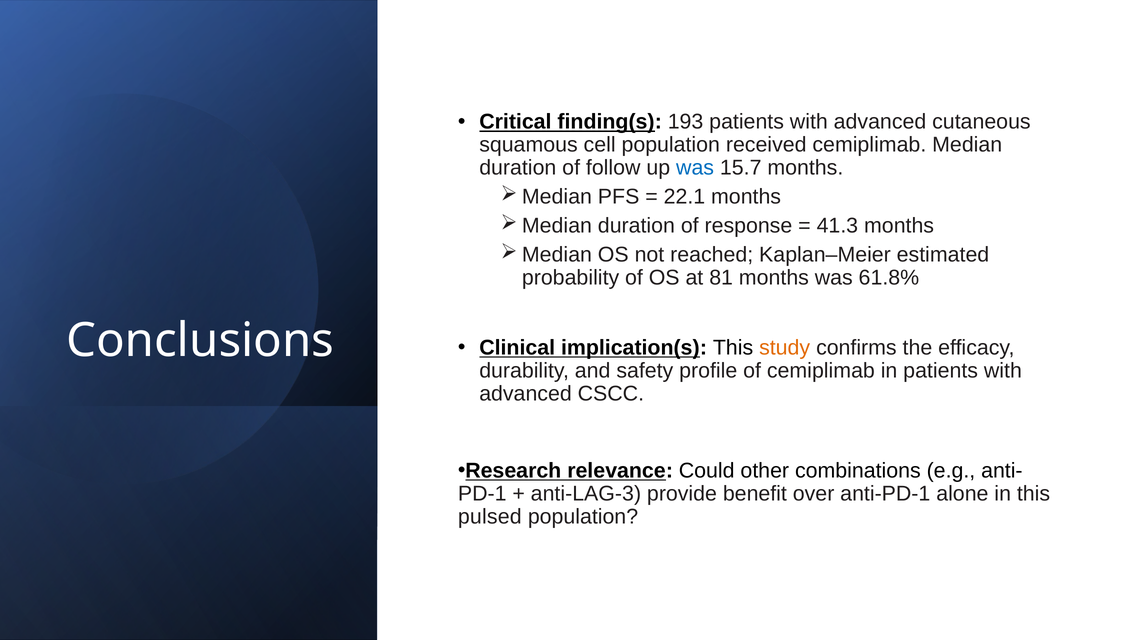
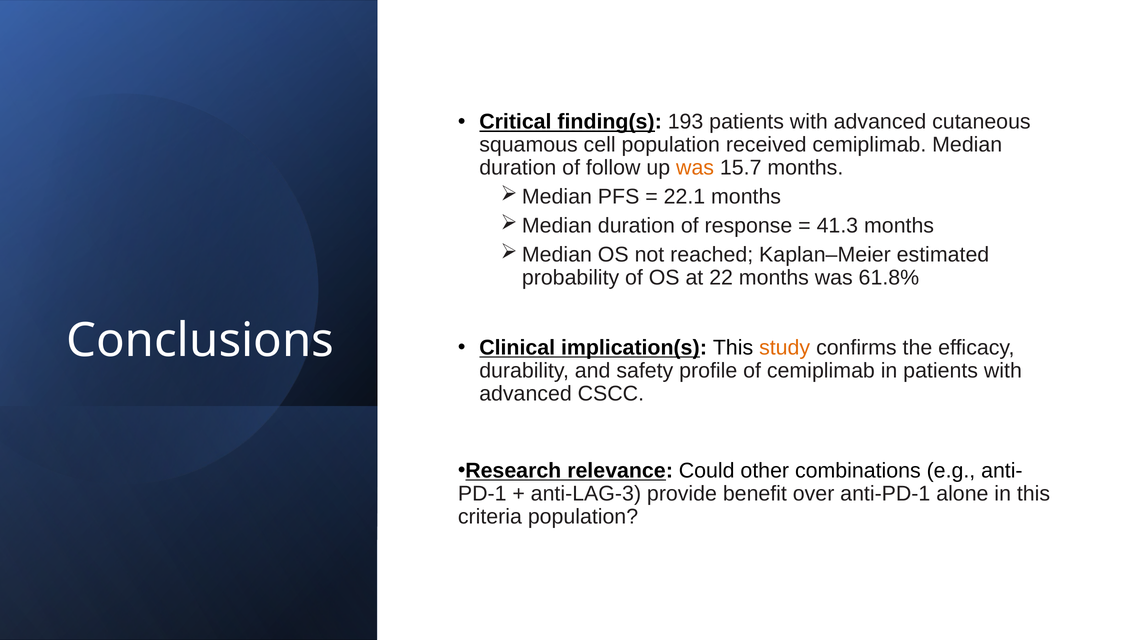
was at (695, 168) colour: blue -> orange
81: 81 -> 22
pulsed: pulsed -> criteria
